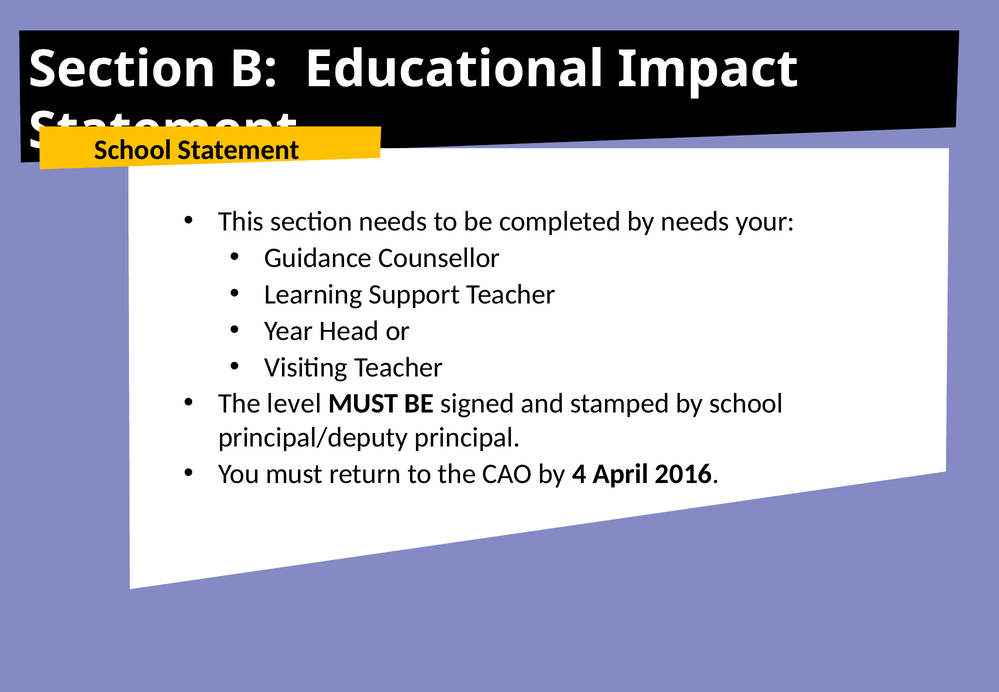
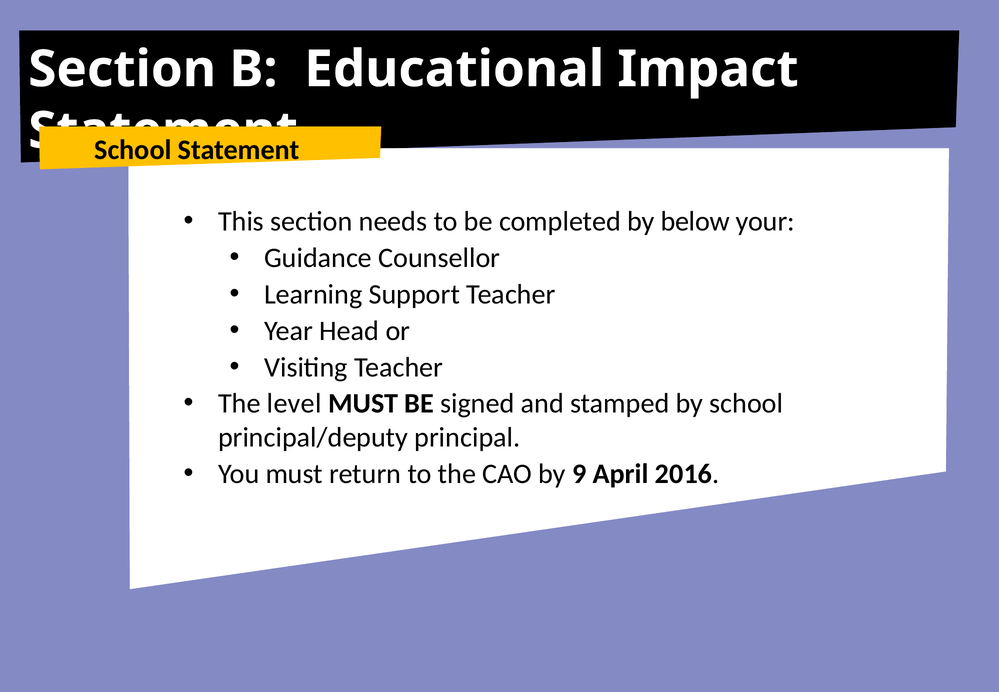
by needs: needs -> below
4: 4 -> 9
